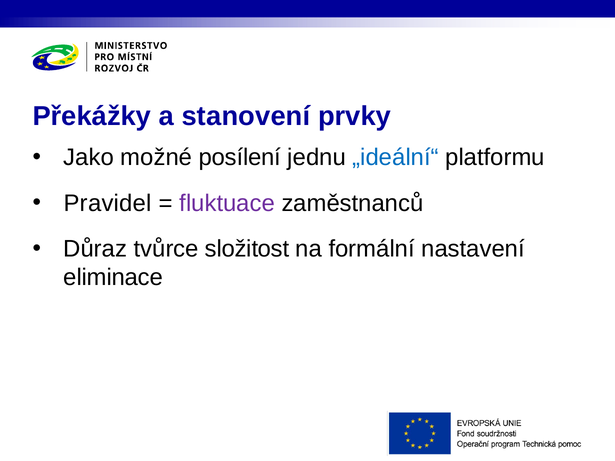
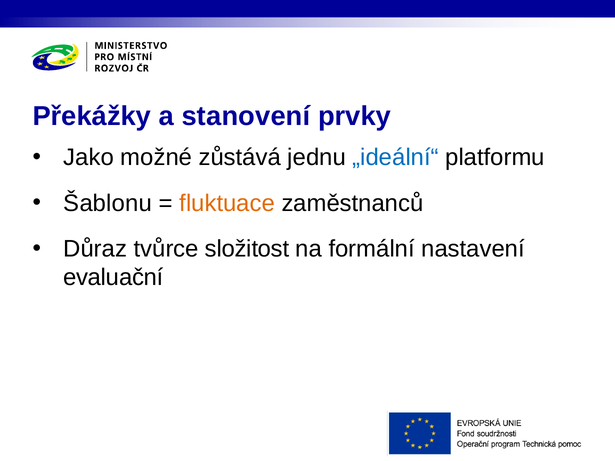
posílení: posílení -> zůstává
Pravidel: Pravidel -> Šablonu
fluktuace colour: purple -> orange
eliminace: eliminace -> evaluační
